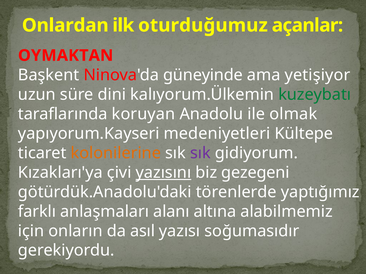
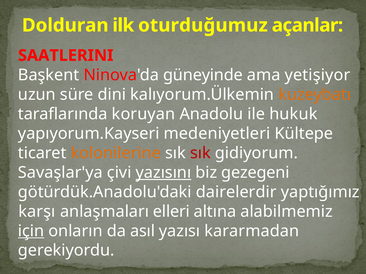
Onlardan: Onlardan -> Dolduran
OYMAKTAN: OYMAKTAN -> SAATLERINI
kuzeybatı colour: green -> orange
olmak: olmak -> hukuk
sık at (200, 153) colour: purple -> red
Kızakları'ya: Kızakları'ya -> Savaşlar'ya
törenlerde: törenlerde -> dairelerdir
farklı: farklı -> karşı
alanı: alanı -> elleri
için underline: none -> present
soğumasıdır: soğumasıdır -> kararmadan
